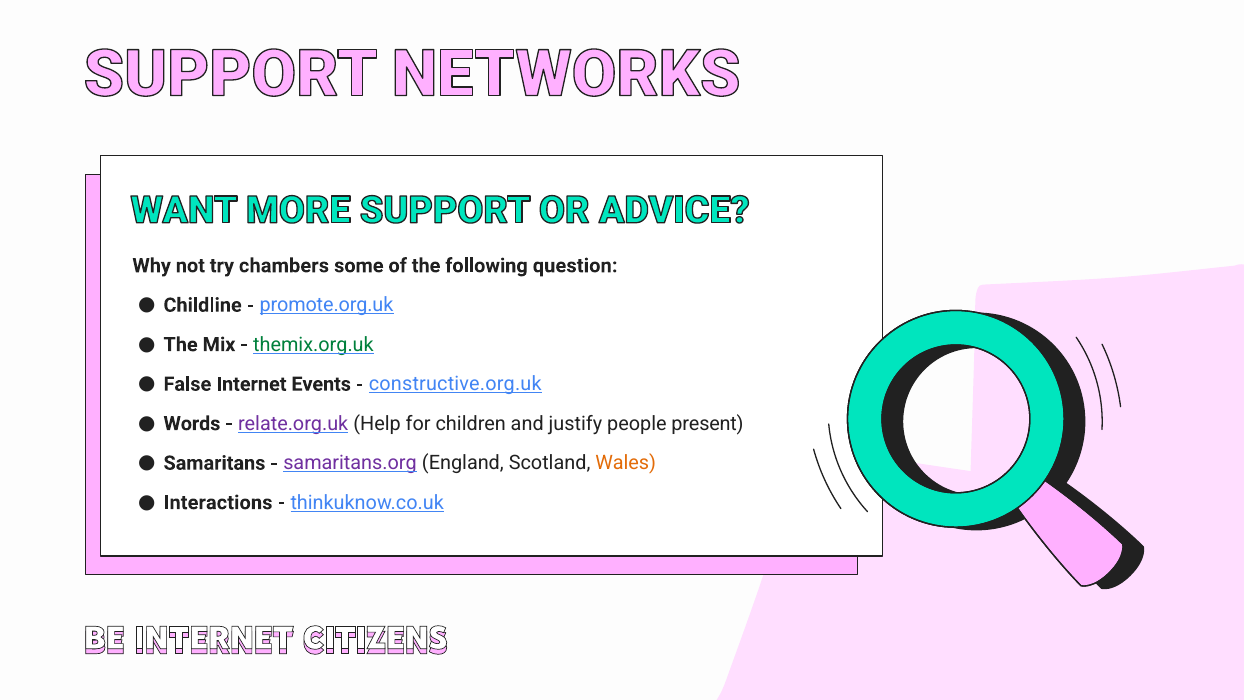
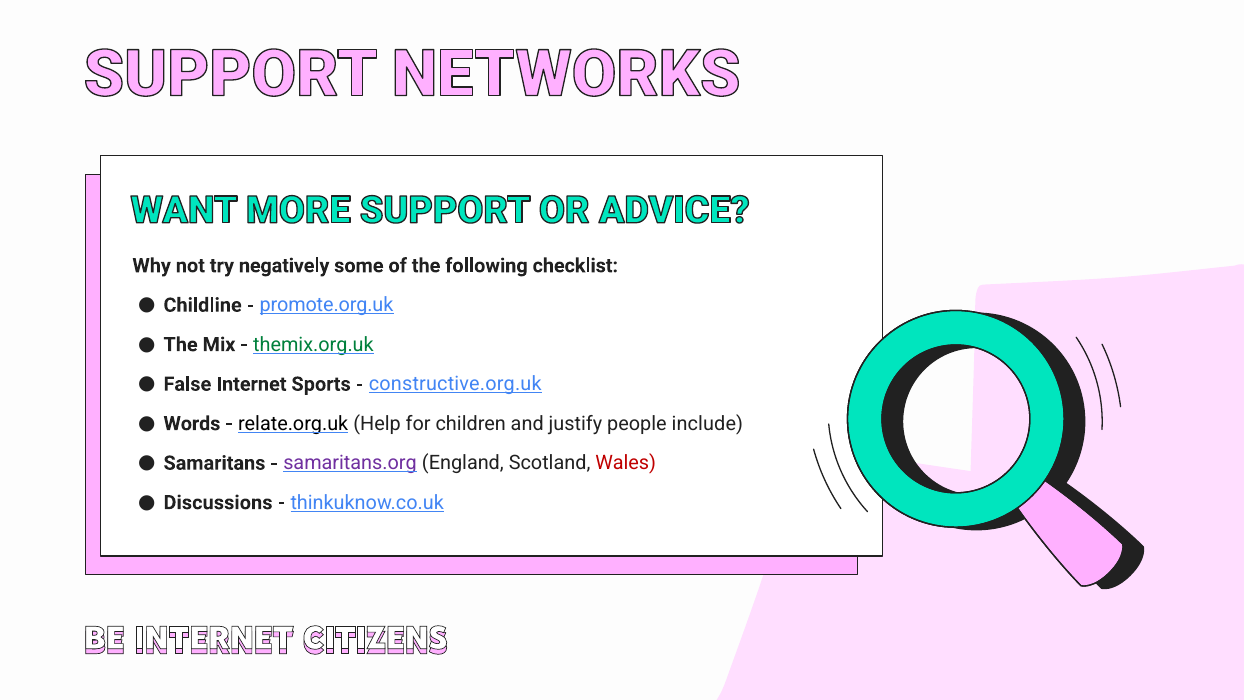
chambers: chambers -> negatively
question: question -> checklist
Events: Events -> Sports
relate.org.uk colour: purple -> black
present: present -> include
Wales colour: orange -> red
Interactions: Interactions -> Discussions
